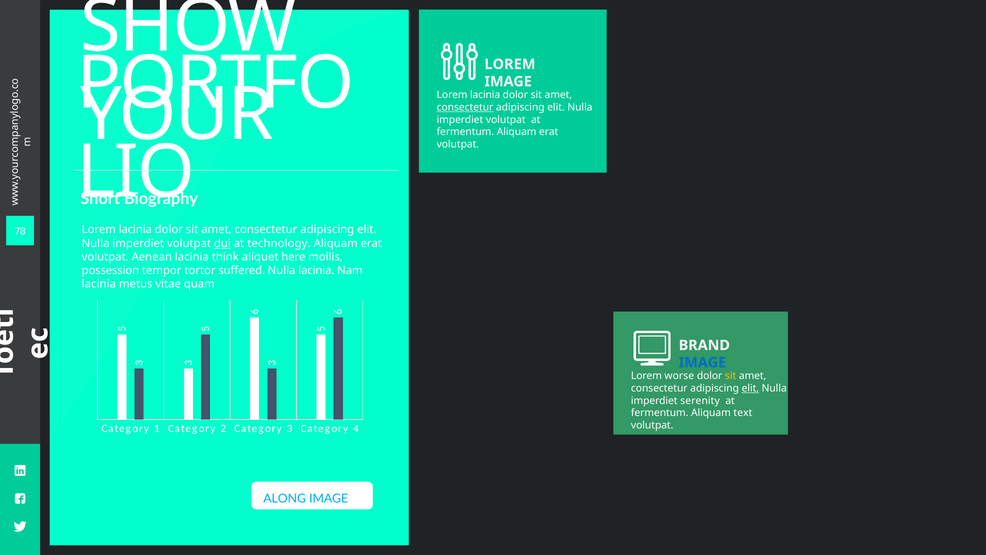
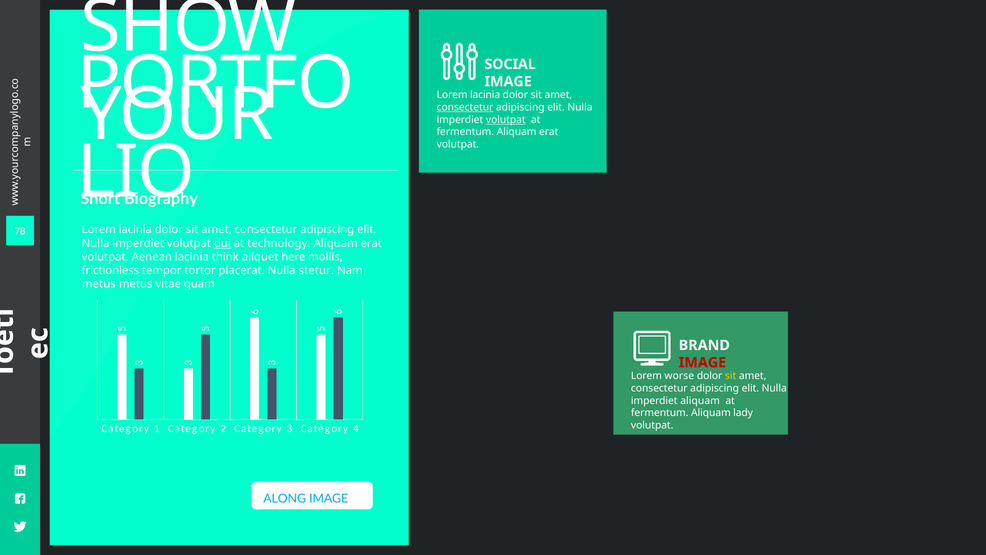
LOREM at (510, 64): LOREM -> SOCIAL
volutpat at (506, 120) underline: none -> present
possession: possession -> frictionless
suffered: suffered -> placerat
Nulla lacinia: lacinia -> stetur
lacinia at (99, 284): lacinia -> metus
IMAGE at (702, 362) colour: blue -> red
elit at (750, 388) underline: present -> none
imperdiet serenity: serenity -> aliquam
text: text -> lady
